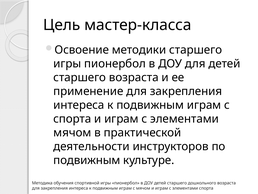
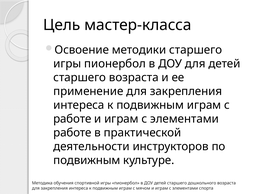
спорта at (72, 119): спорта -> работе
мячом at (72, 132): мячом -> работе
